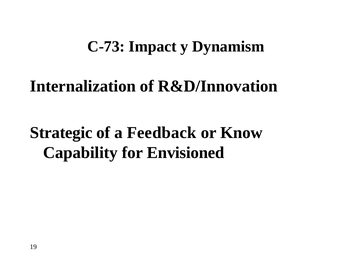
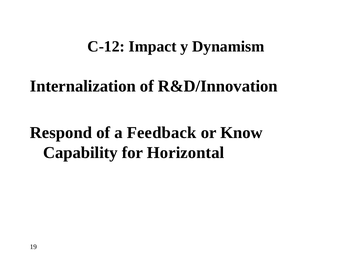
C-73: C-73 -> C-12
Strategic: Strategic -> Respond
Envisioned: Envisioned -> Horizontal
